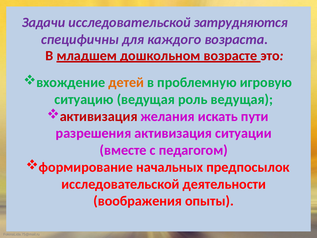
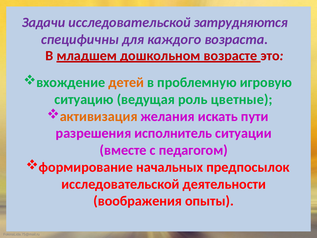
роль ведущая: ведущая -> цветные
активизация at (99, 116) colour: red -> orange
разрешения активизация: активизация -> исполнитель
